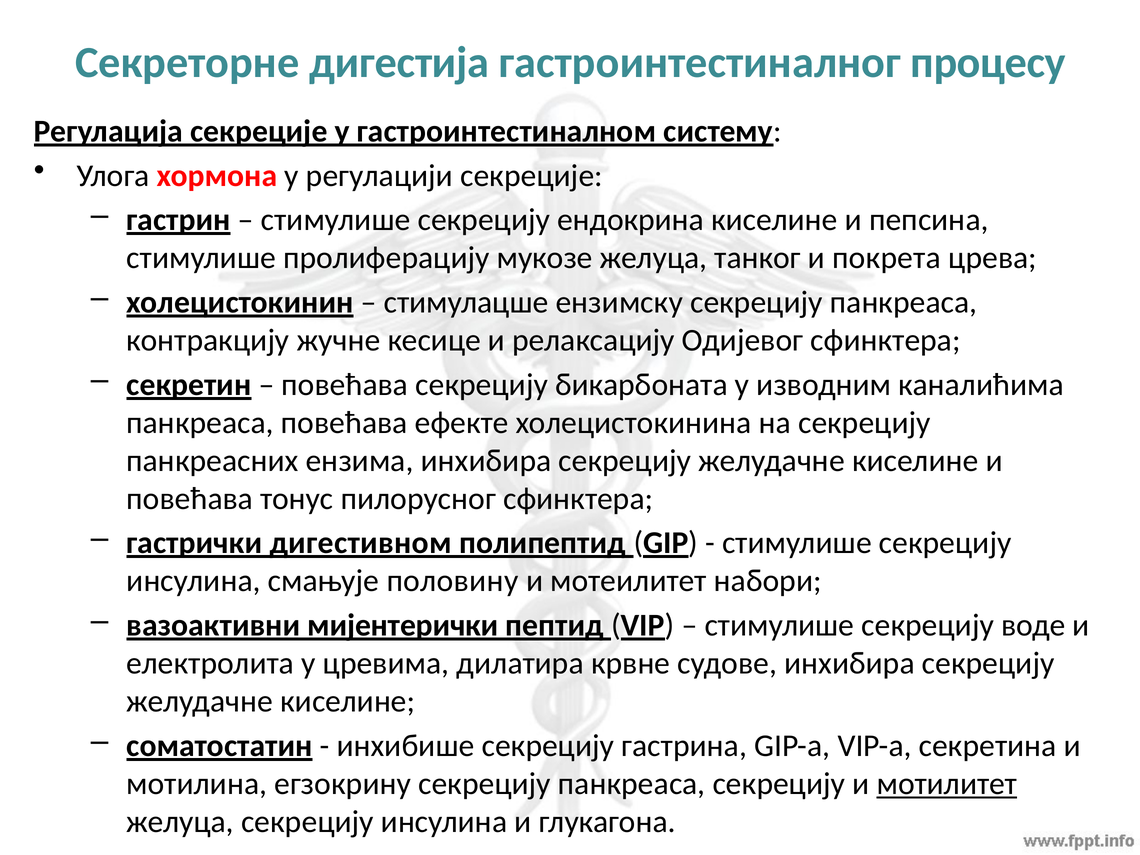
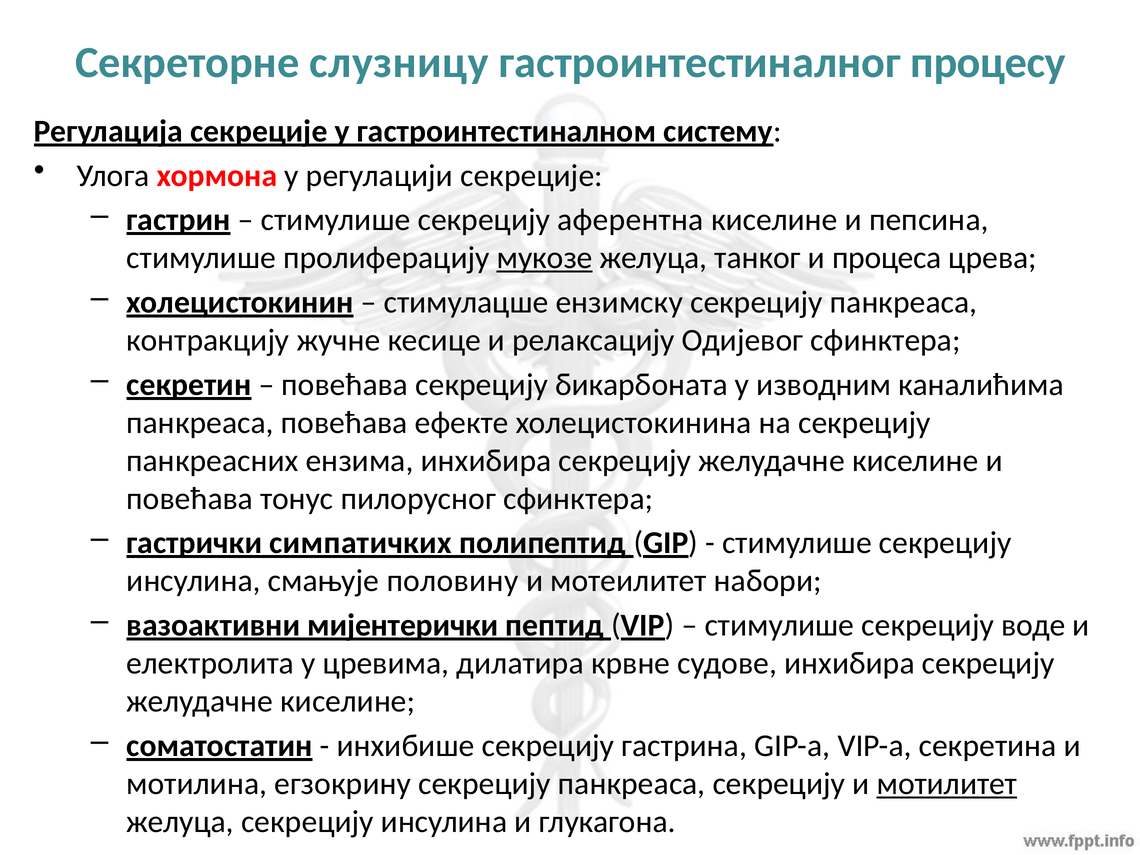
дигестија: дигестија -> слузницу
ендокрина: ендокрина -> аферентна
мукозе underline: none -> present
покрета: покрета -> процеса
дигестивном: дигестивном -> симпатичких
